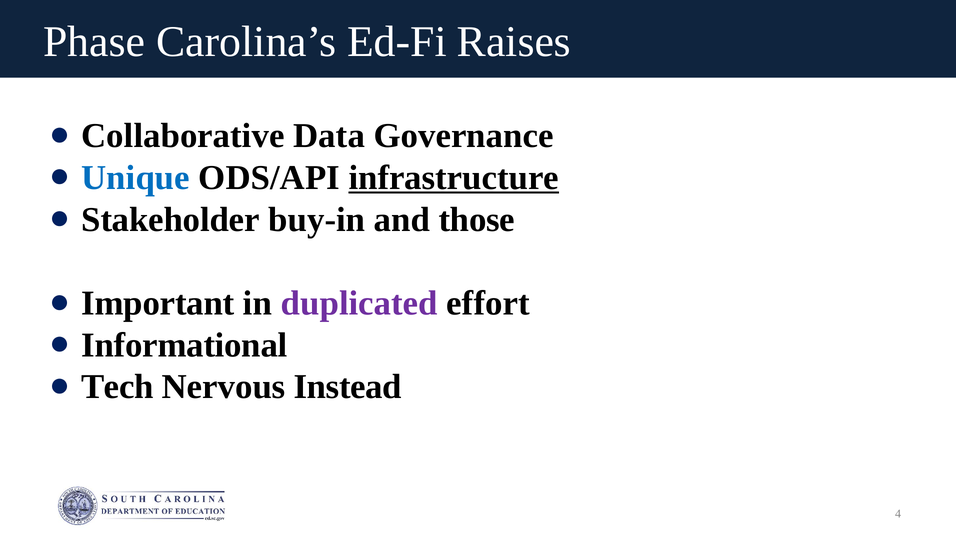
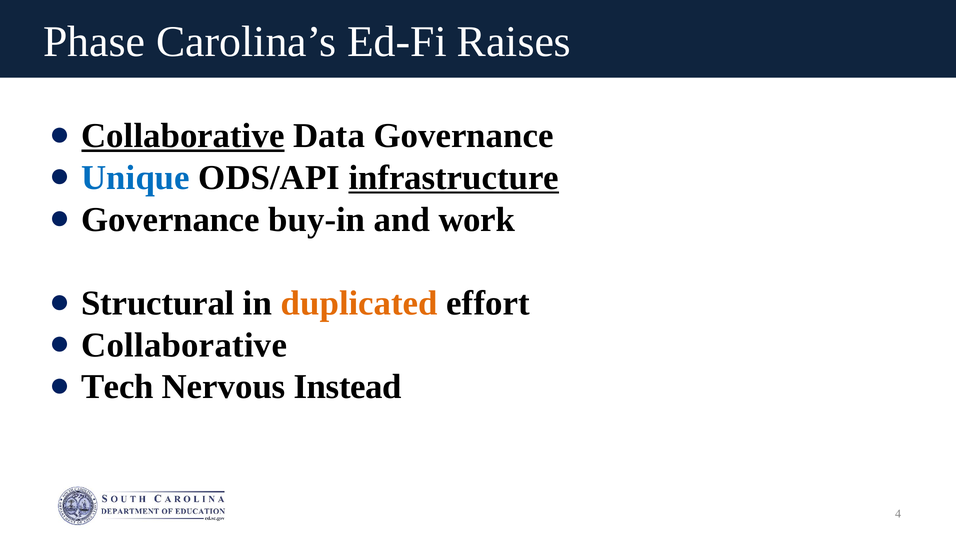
Collaborative at (183, 136) underline: none -> present
Stakeholder at (171, 219): Stakeholder -> Governance
those: those -> work
Important: Important -> Structural
duplicated colour: purple -> orange
Informational at (184, 345): Informational -> Collaborative
